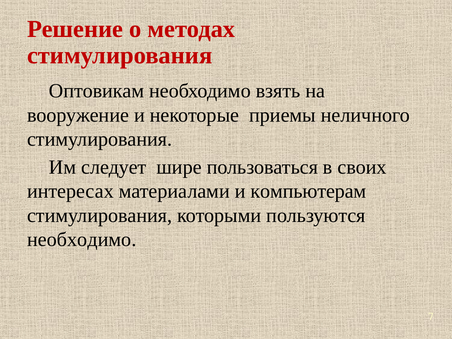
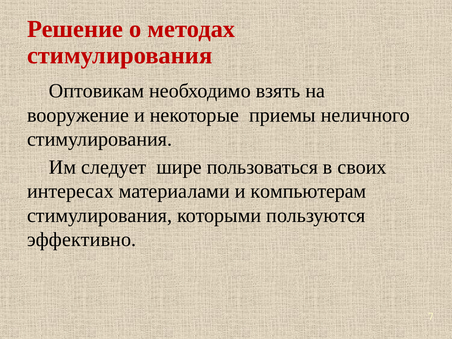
необходимо at (82, 240): необходимо -> эффективно
